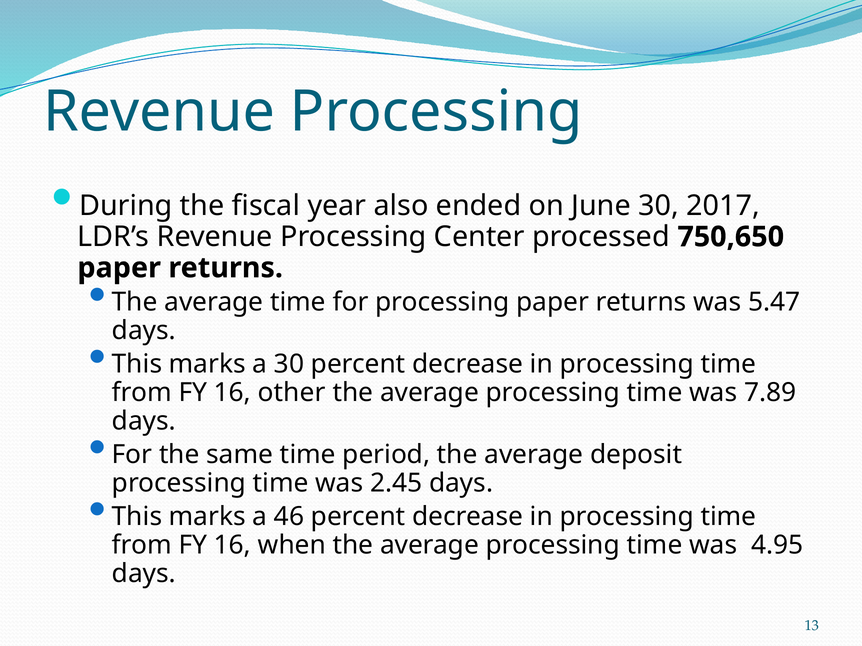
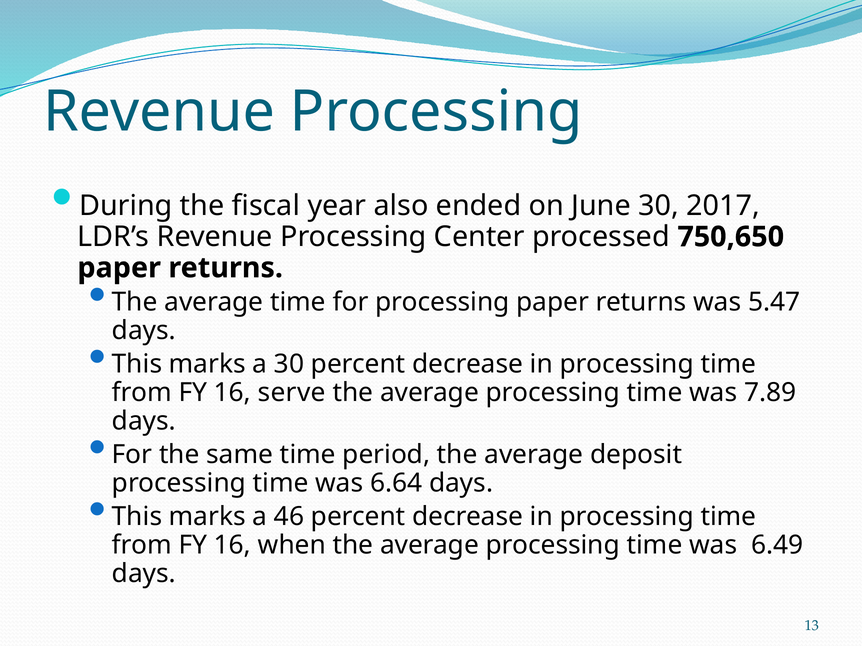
other: other -> serve
2.45: 2.45 -> 6.64
4.95: 4.95 -> 6.49
